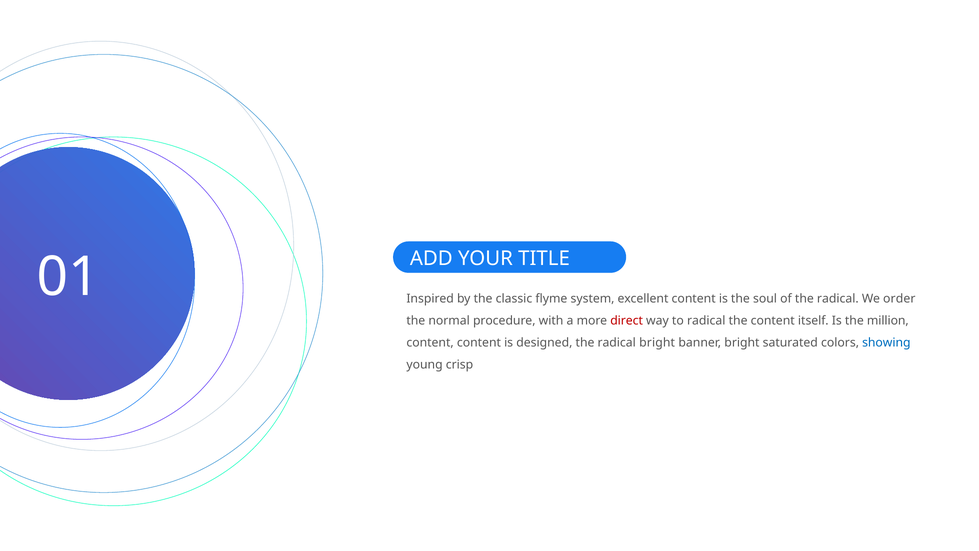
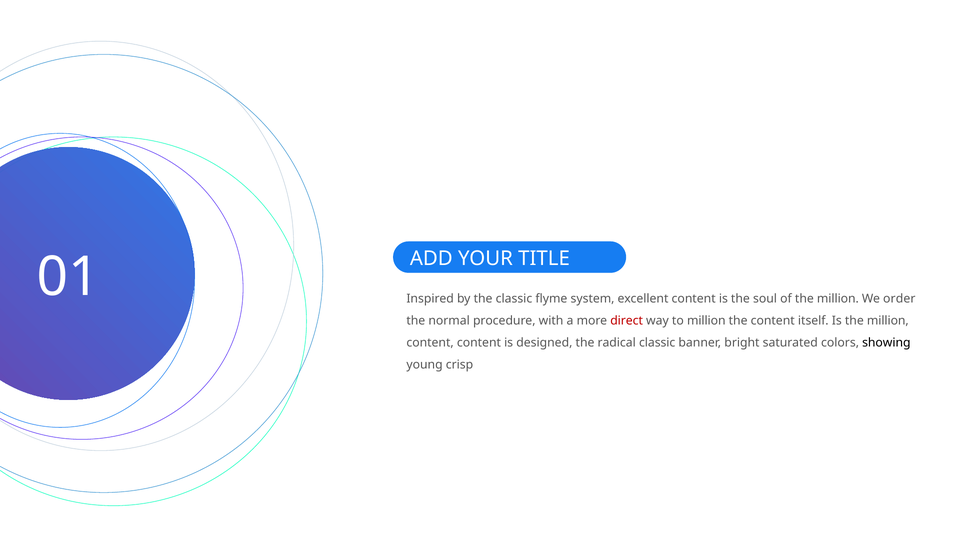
of the radical: radical -> million
to radical: radical -> million
radical bright: bright -> classic
showing colour: blue -> black
